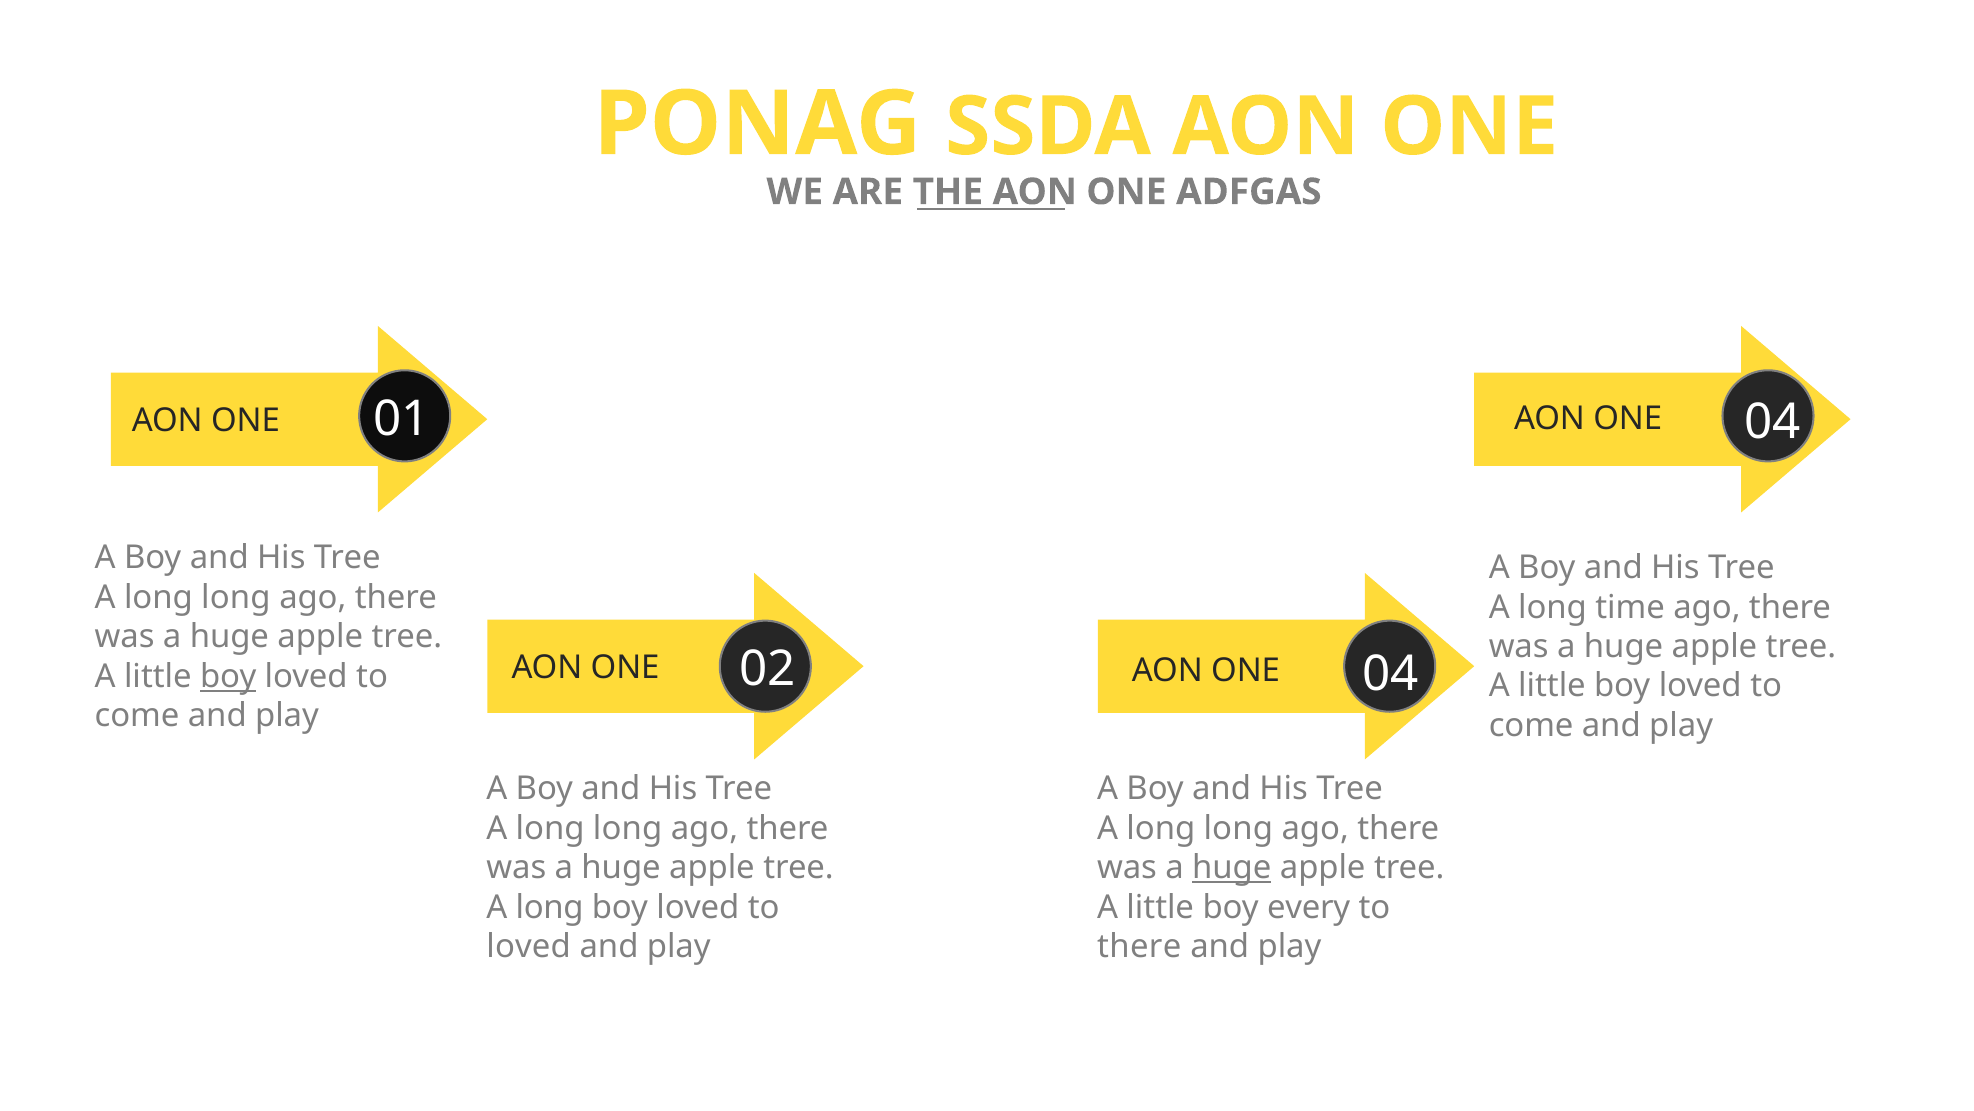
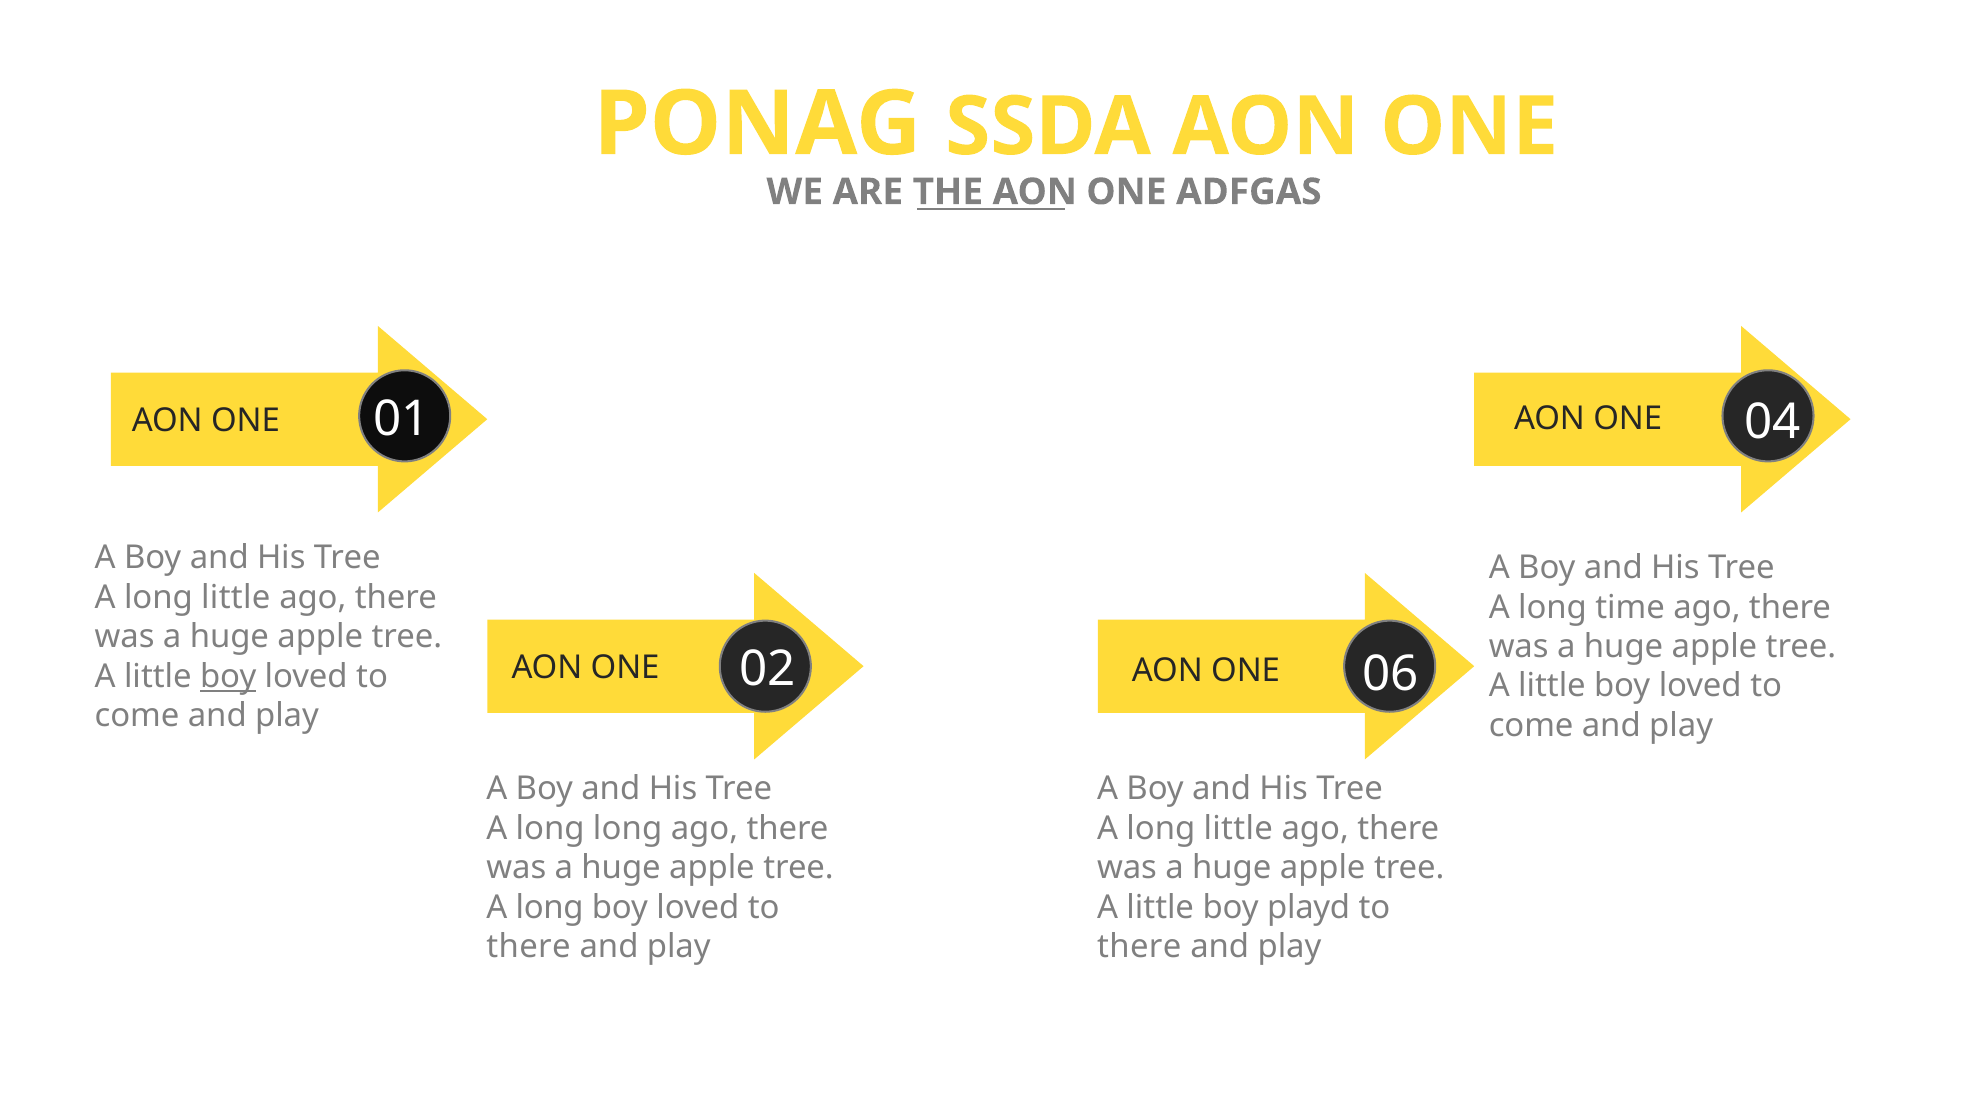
long at (236, 597): long -> little
04 at (1391, 673): 04 -> 06
long at (1238, 828): long -> little
huge at (1232, 867) underline: present -> none
every: every -> playd
loved at (529, 946): loved -> there
